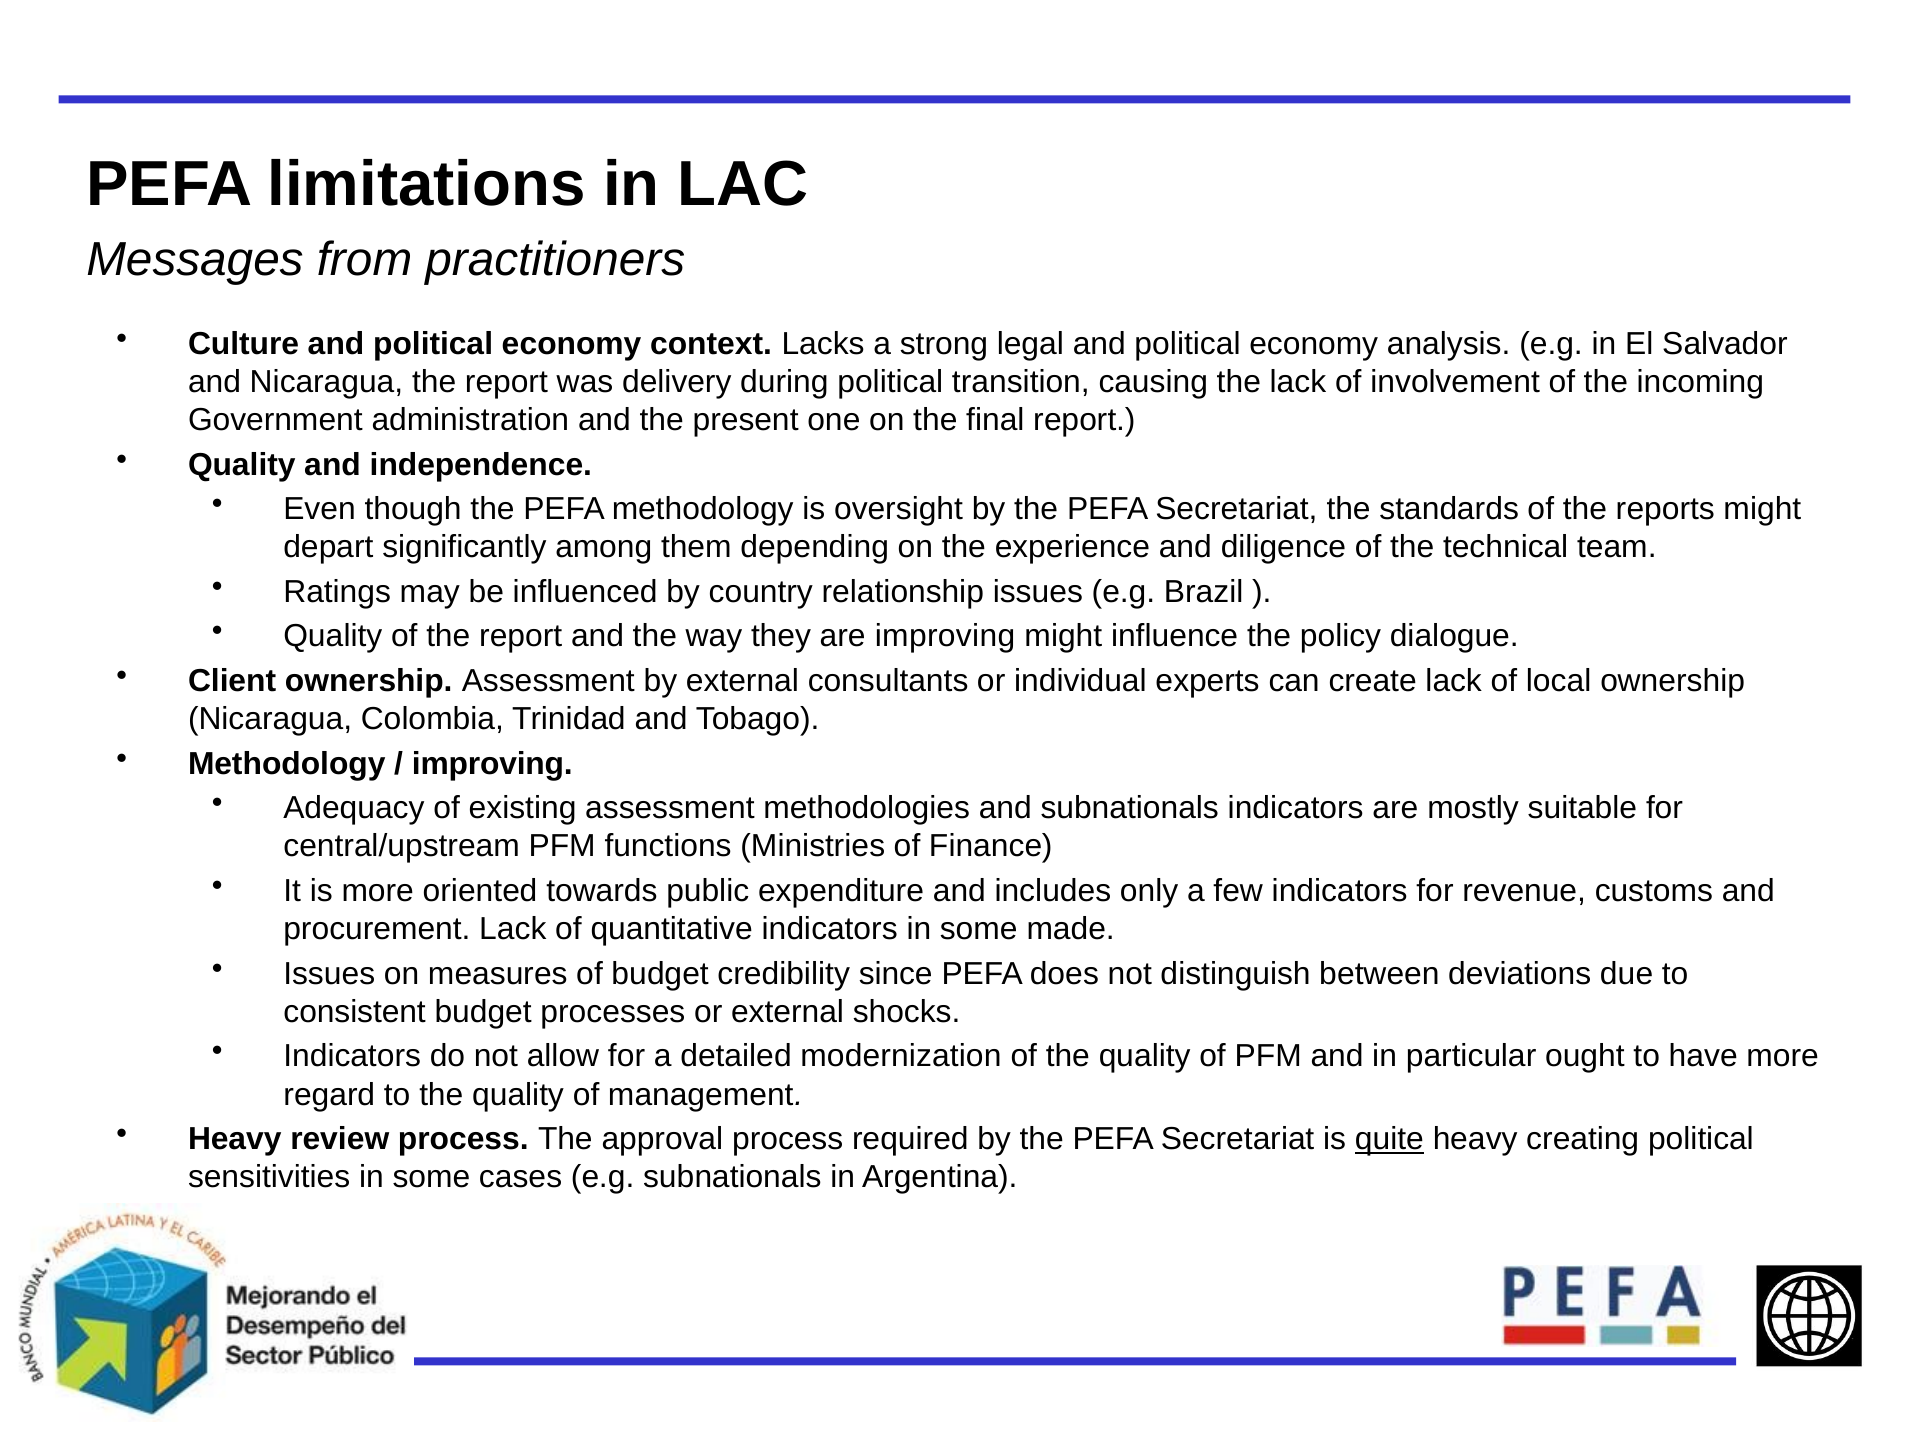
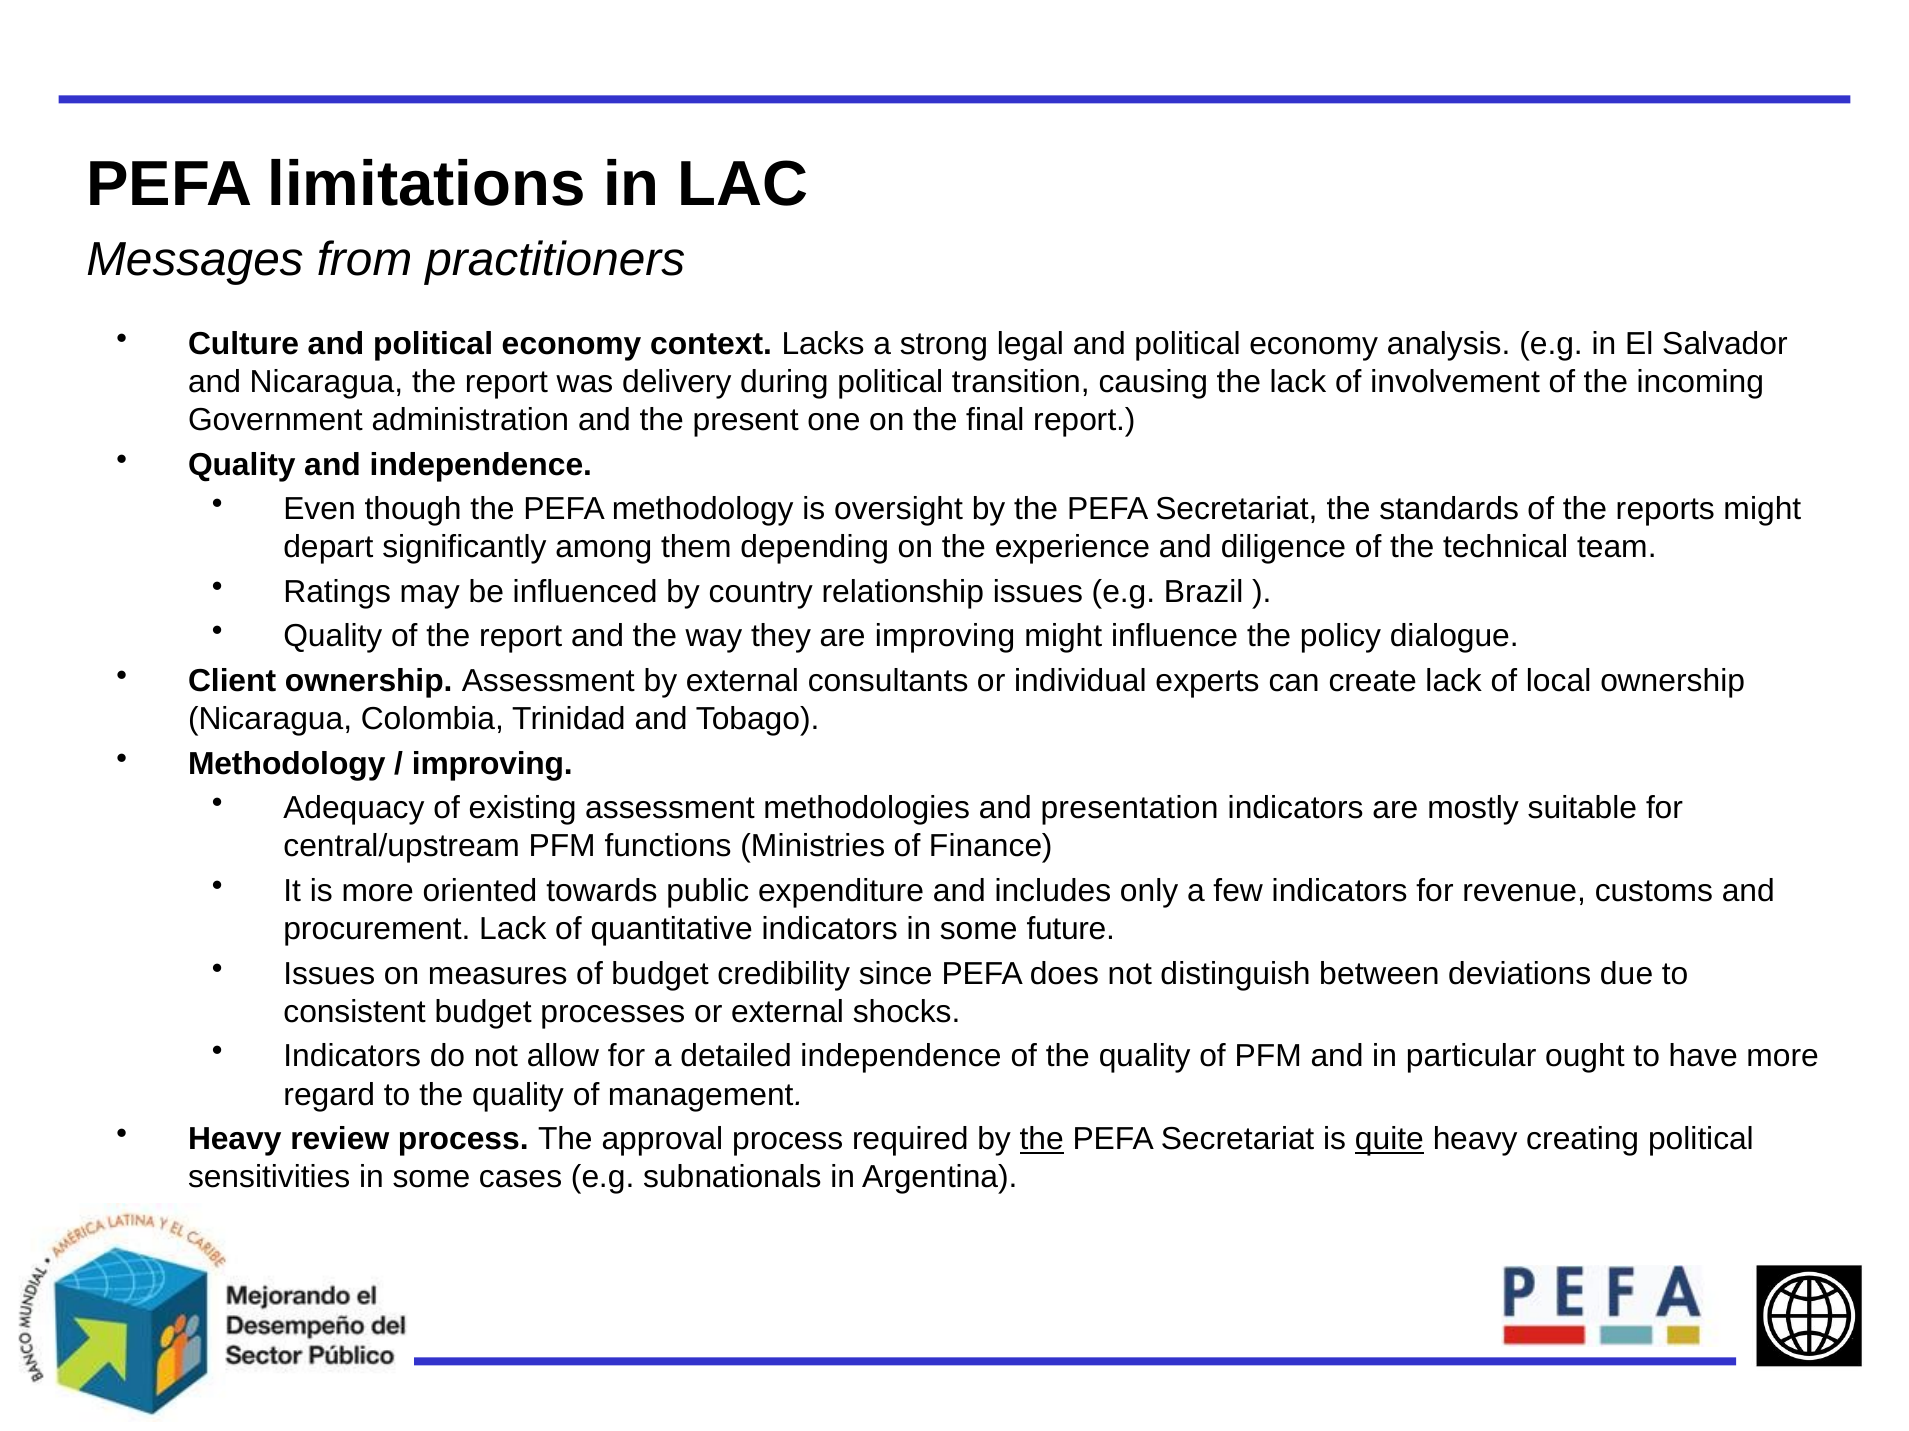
and subnationals: subnationals -> presentation
made: made -> future
detailed modernization: modernization -> independence
the at (1042, 1140) underline: none -> present
